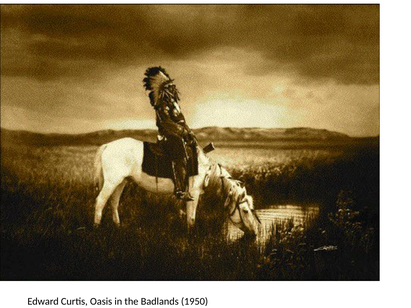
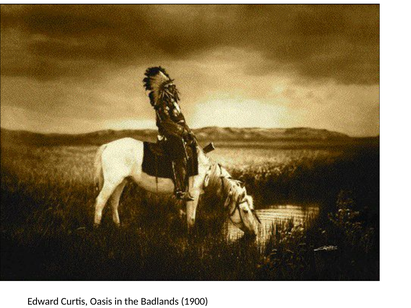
1950: 1950 -> 1900
